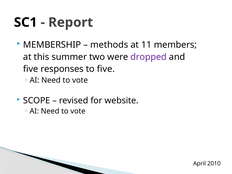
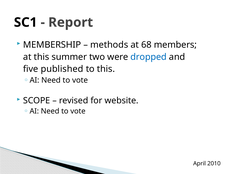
11: 11 -> 68
dropped colour: purple -> blue
responses: responses -> published
to five: five -> this
